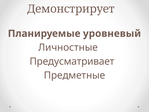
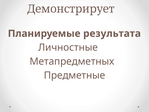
уровневый: уровневый -> результата
Предусматривает: Предусматривает -> Метапредметных
